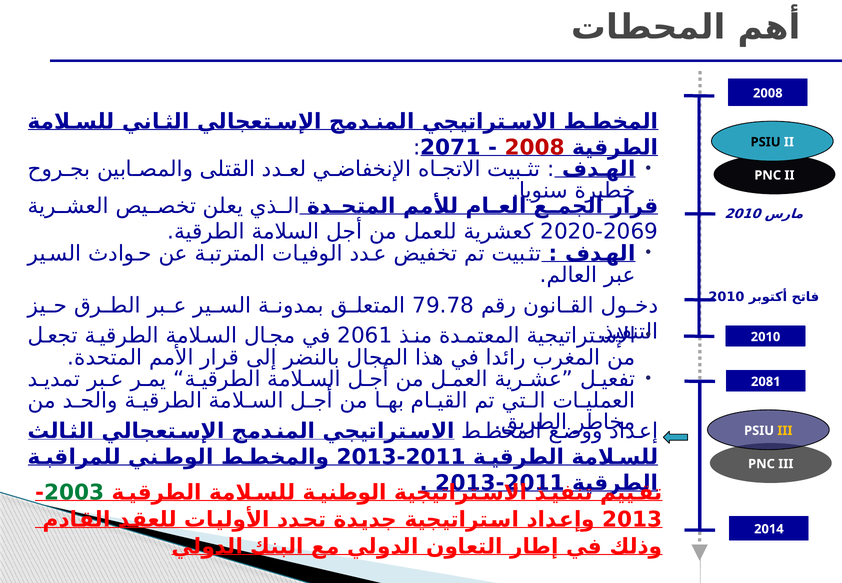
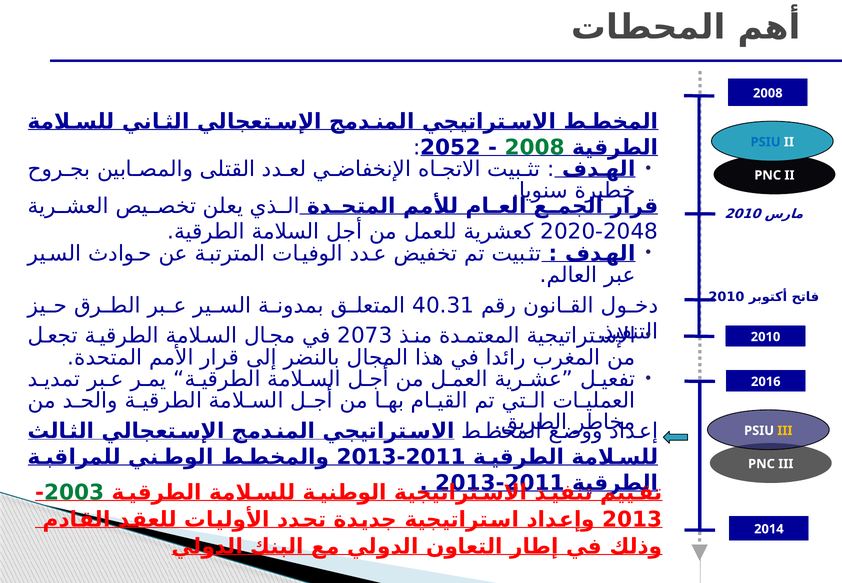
2071: 2071 -> 2052
2008 at (535, 147) colour: red -> green
PSIU at (766, 142) colour: black -> blue
2069: 2069 -> 2048
79.78: 79.78 -> 40.31
2061: 2061 -> 2073
2081: 2081 -> 2016
